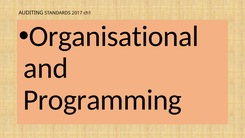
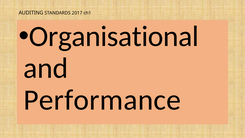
Programming: Programming -> Performance
